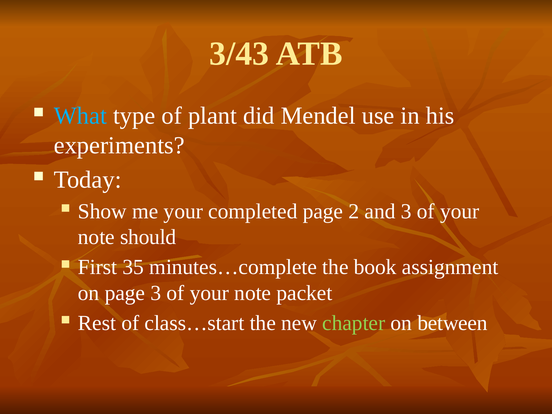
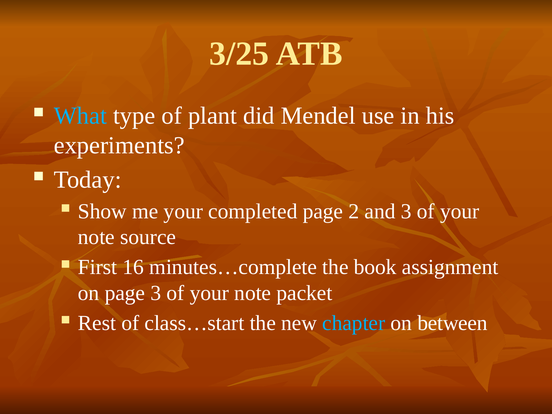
3/43: 3/43 -> 3/25
should: should -> source
35: 35 -> 16
chapter colour: light green -> light blue
